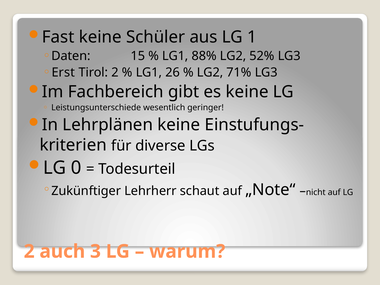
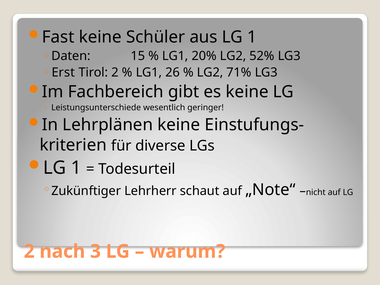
88%: 88% -> 20%
0 at (76, 168): 0 -> 1
auch: auch -> nach
